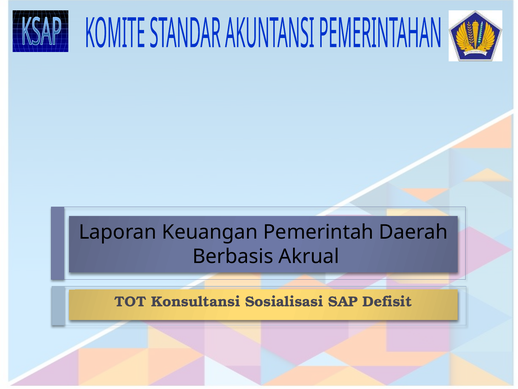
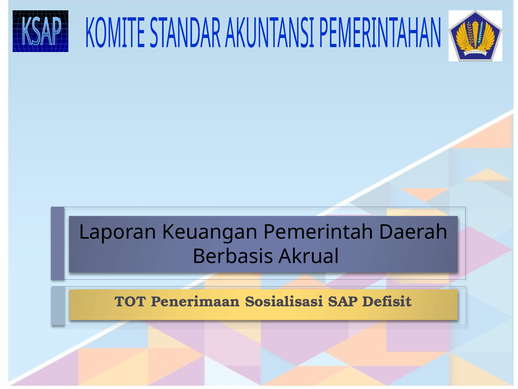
Konsultansi: Konsultansi -> Penerimaan
